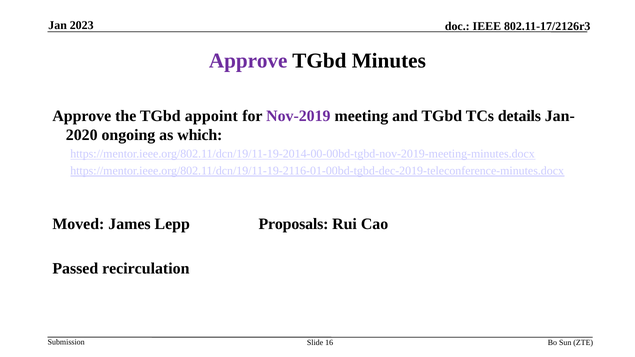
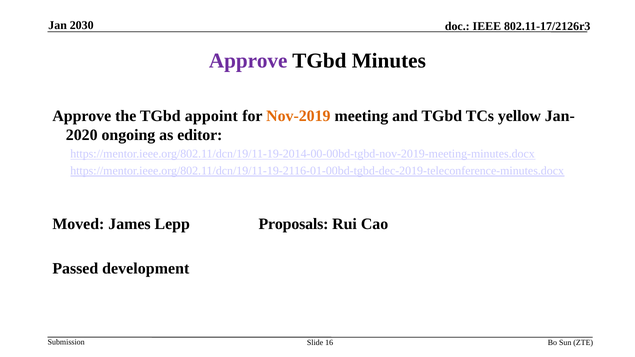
2023: 2023 -> 2030
Nov-2019 colour: purple -> orange
details: details -> yellow
which: which -> editor
recirculation: recirculation -> development
